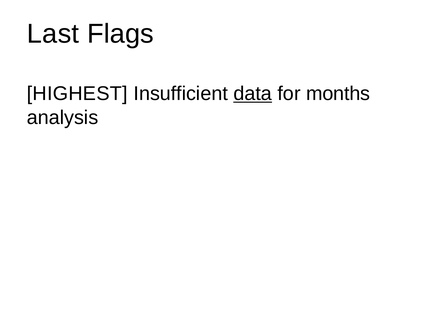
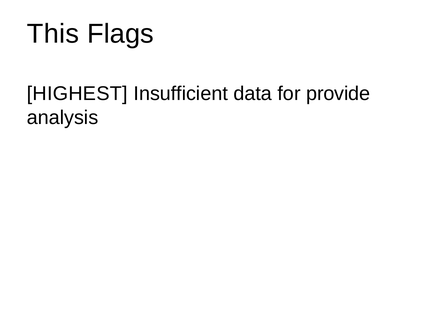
Last: Last -> This
data underline: present -> none
months: months -> provide
